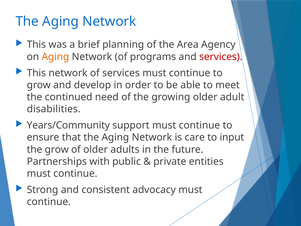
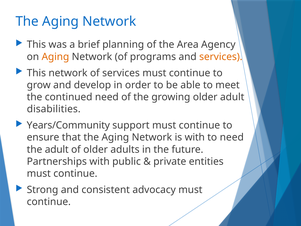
services at (221, 57) colour: red -> orange
is care: care -> with
to input: input -> need
the grow: grow -> adult
